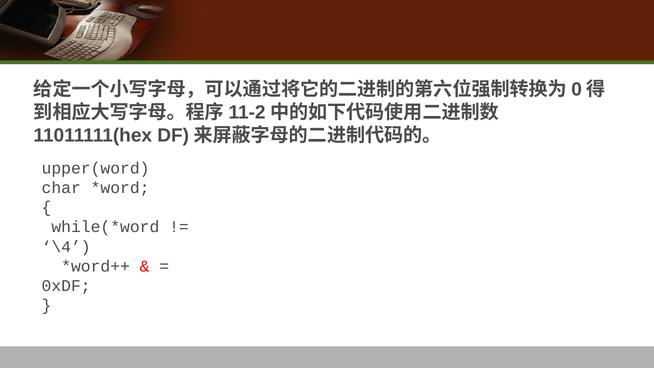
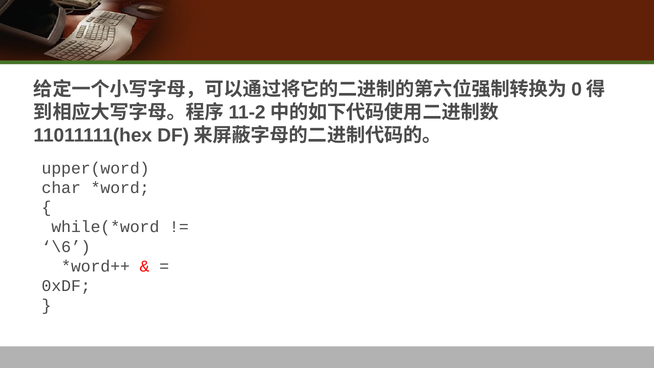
\4: \4 -> \6
